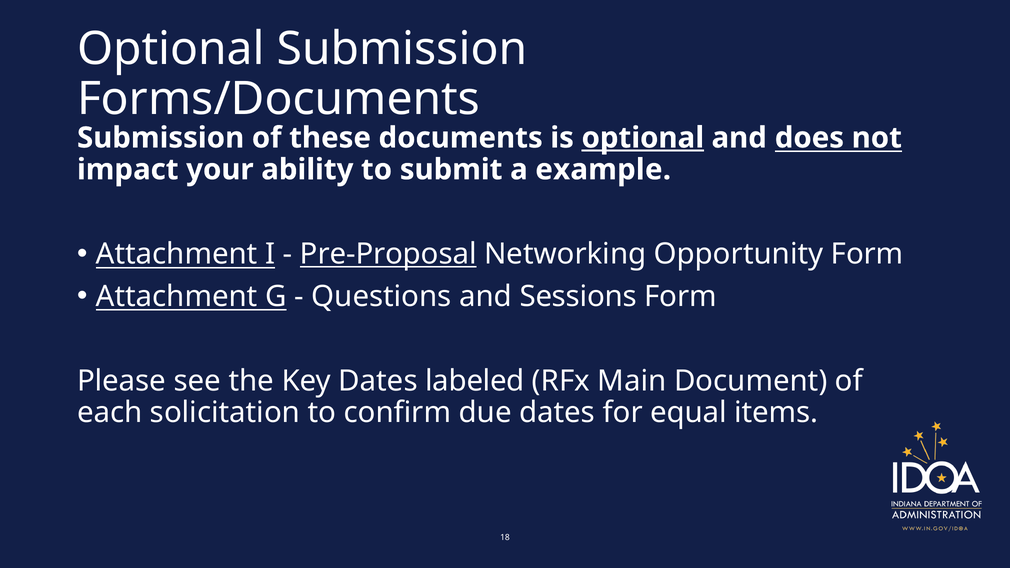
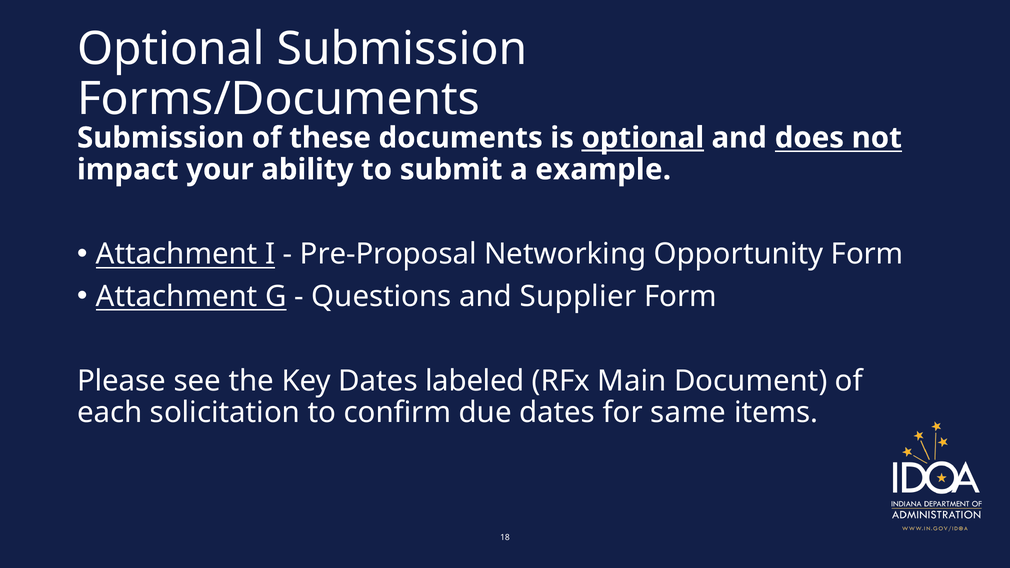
Pre-Proposal underline: present -> none
Sessions: Sessions -> Supplier
equal: equal -> same
